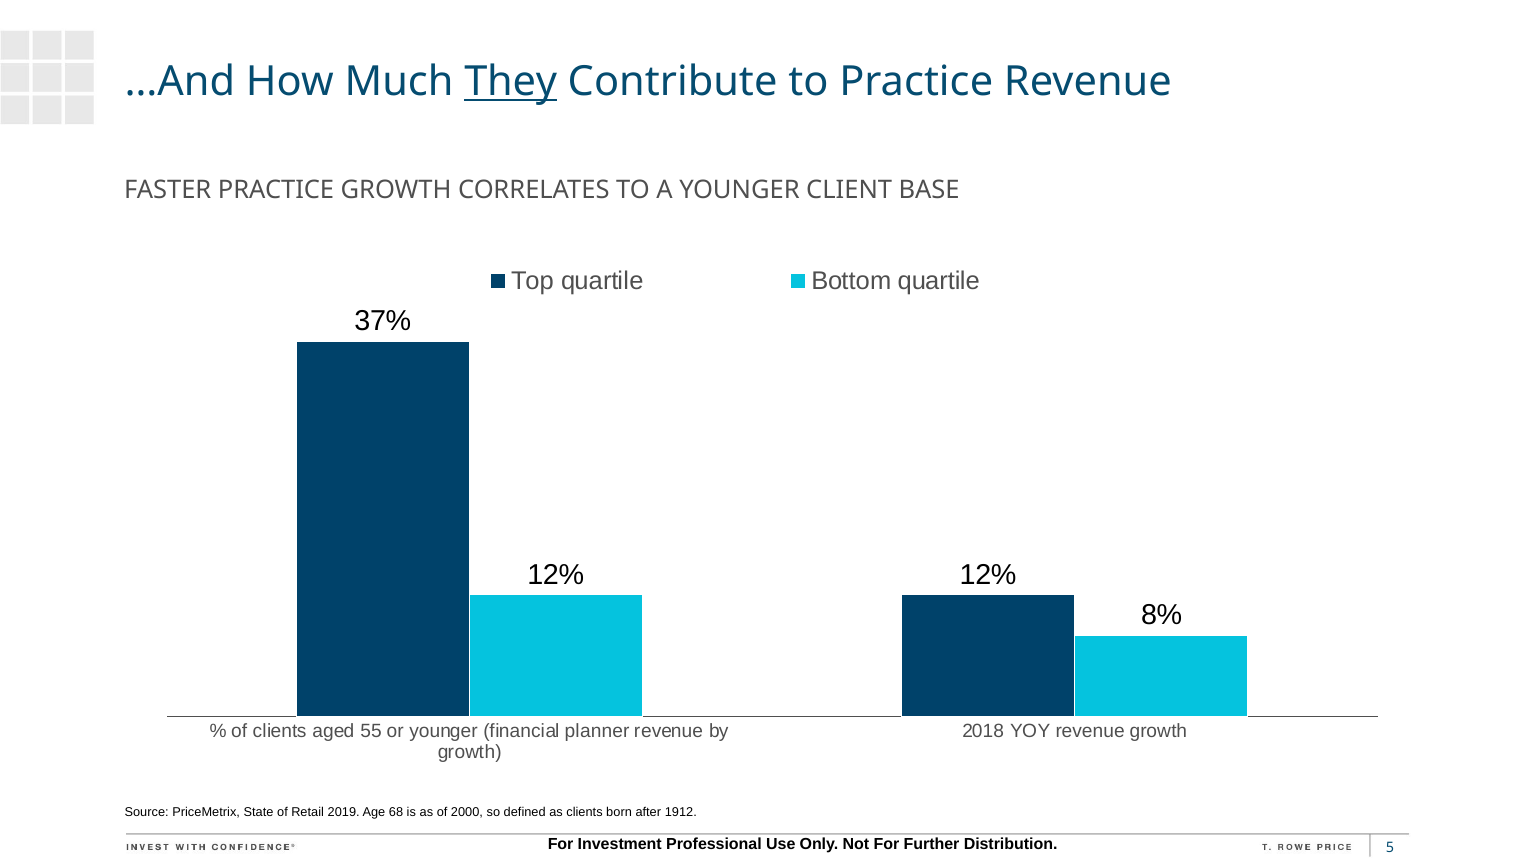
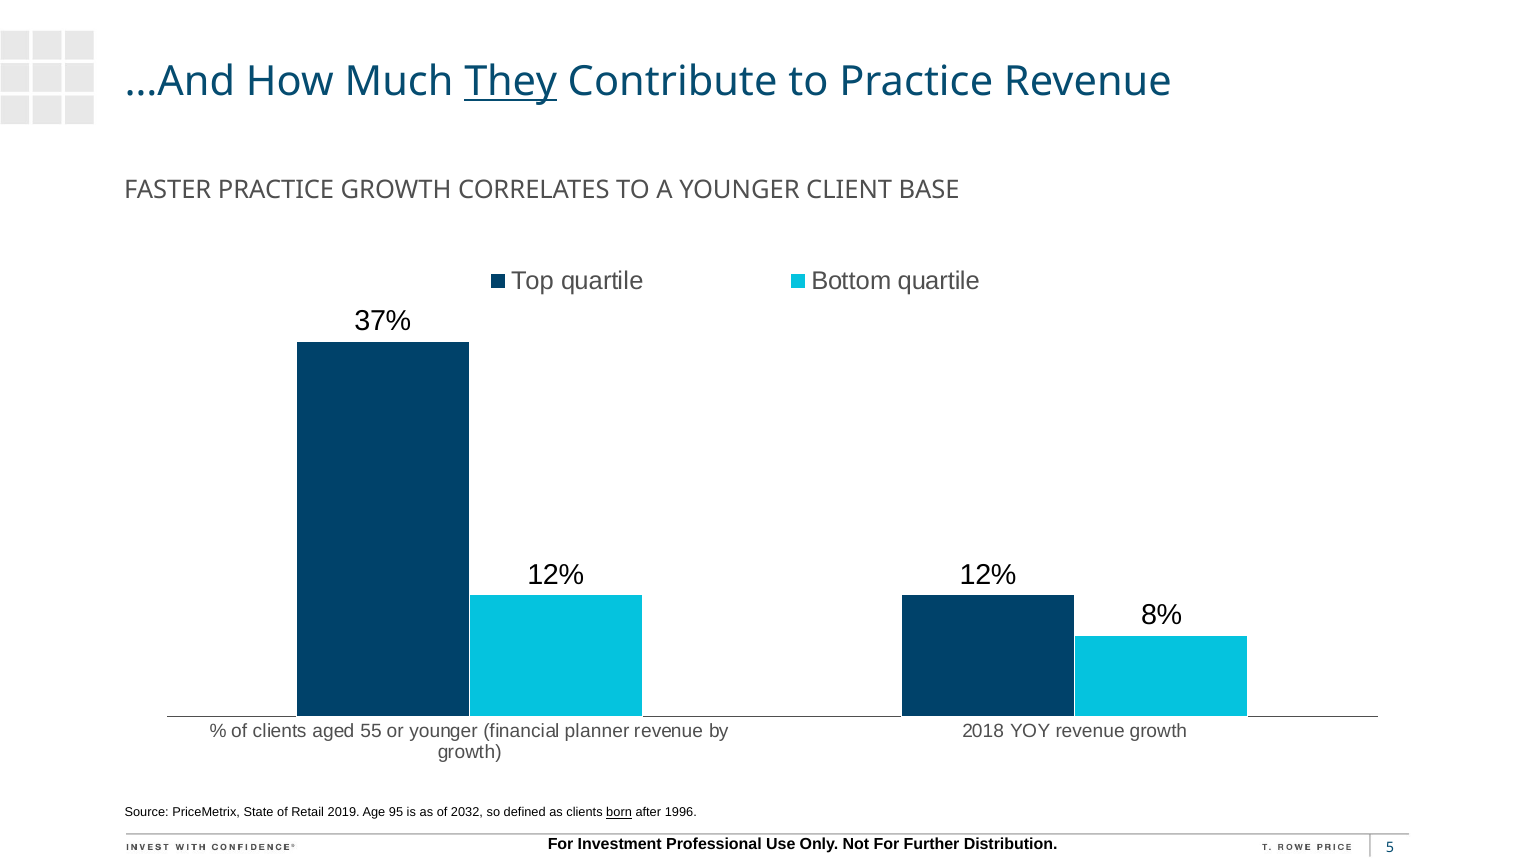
68: 68 -> 95
2000: 2000 -> 2032
born underline: none -> present
1912: 1912 -> 1996
